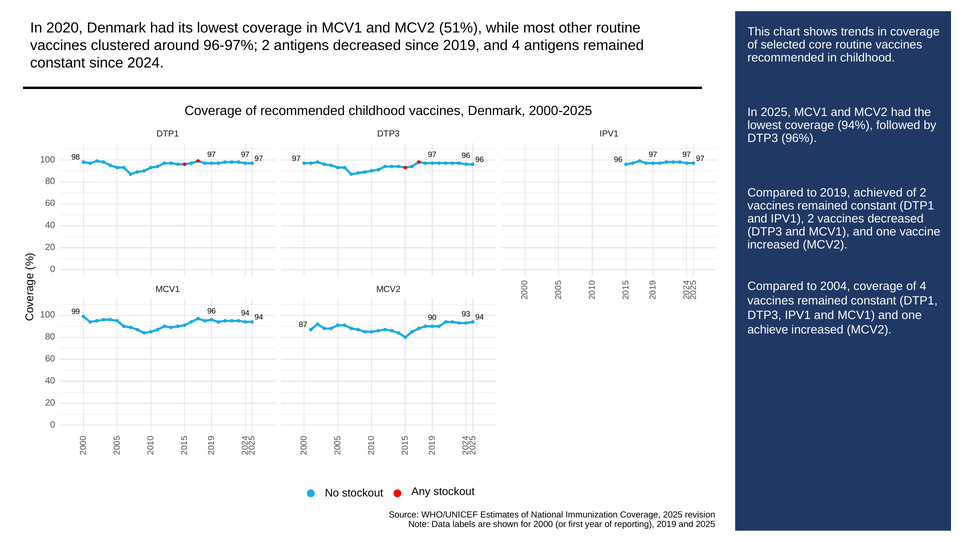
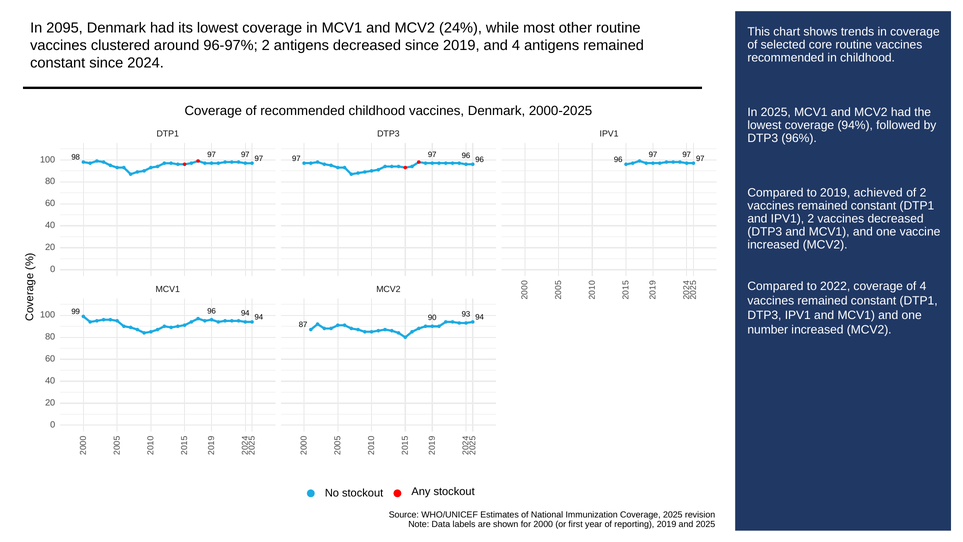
2020: 2020 -> 2095
51%: 51% -> 24%
2004: 2004 -> 2022
achieve: achieve -> number
